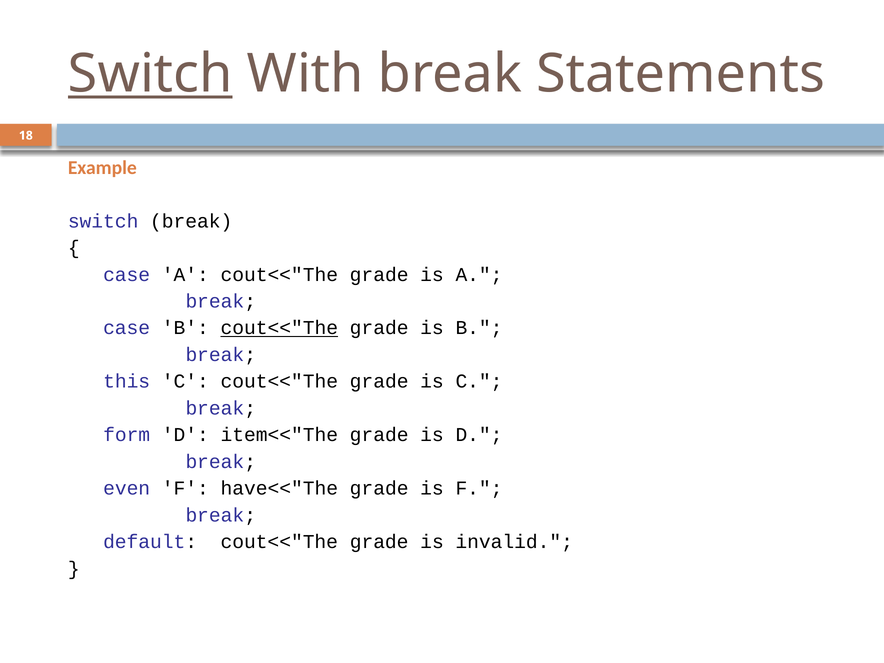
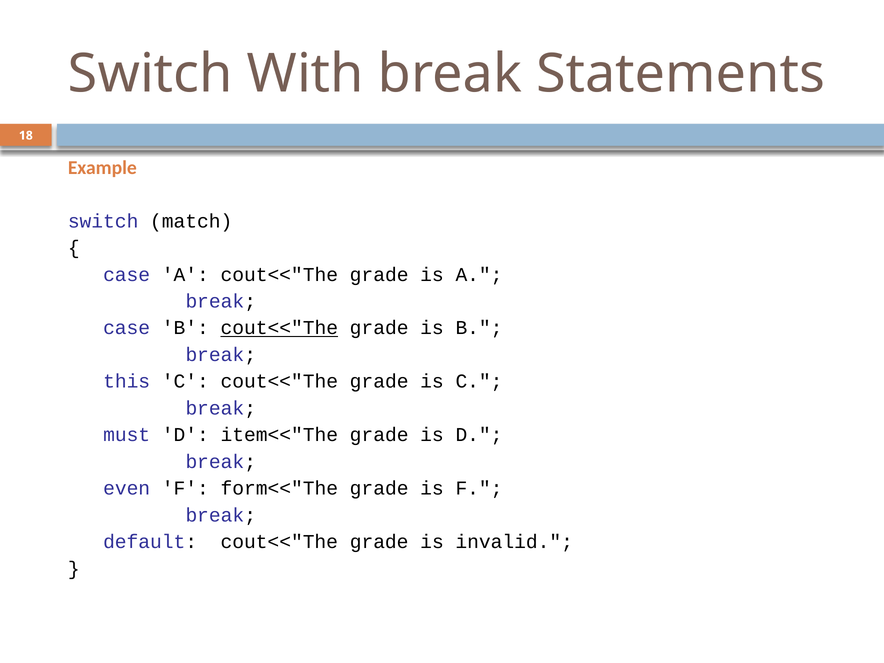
Switch at (150, 74) underline: present -> none
switch break: break -> match
form: form -> must
have<<"The: have<<"The -> form<<"The
